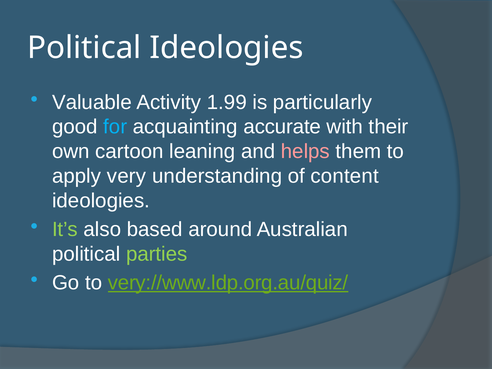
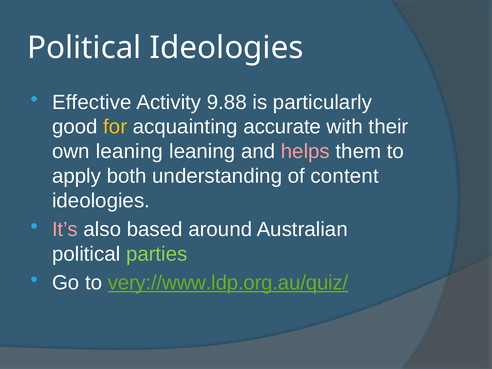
Valuable: Valuable -> Effective
1.99: 1.99 -> 9.88
for colour: light blue -> yellow
own cartoon: cartoon -> leaning
very: very -> both
It’s colour: light green -> pink
